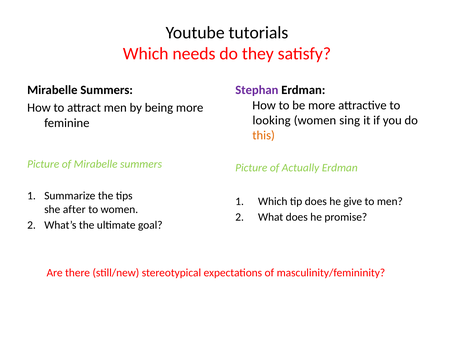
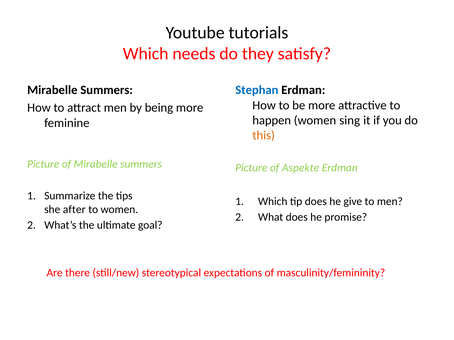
Stephan colour: purple -> blue
looking: looking -> happen
Actually: Actually -> Aspekte
